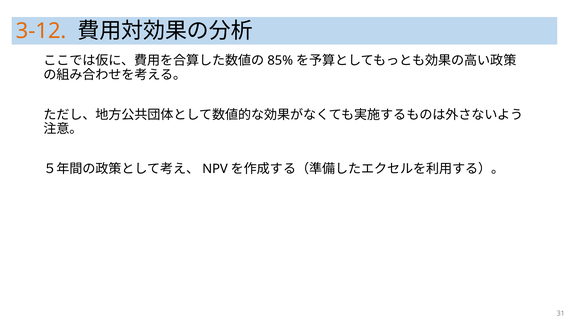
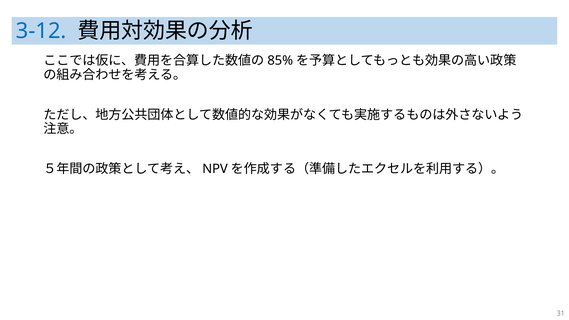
3-12 colour: orange -> blue
